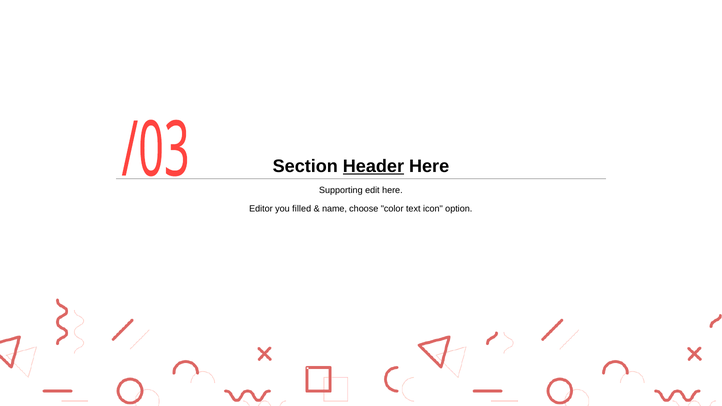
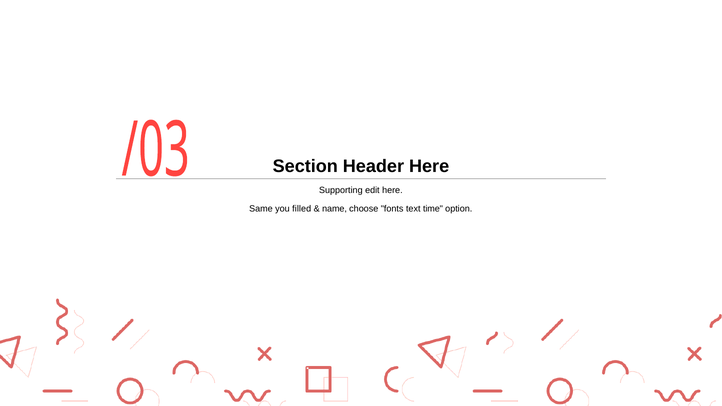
Header underline: present -> none
Editor: Editor -> Same
color: color -> fonts
icon: icon -> time
